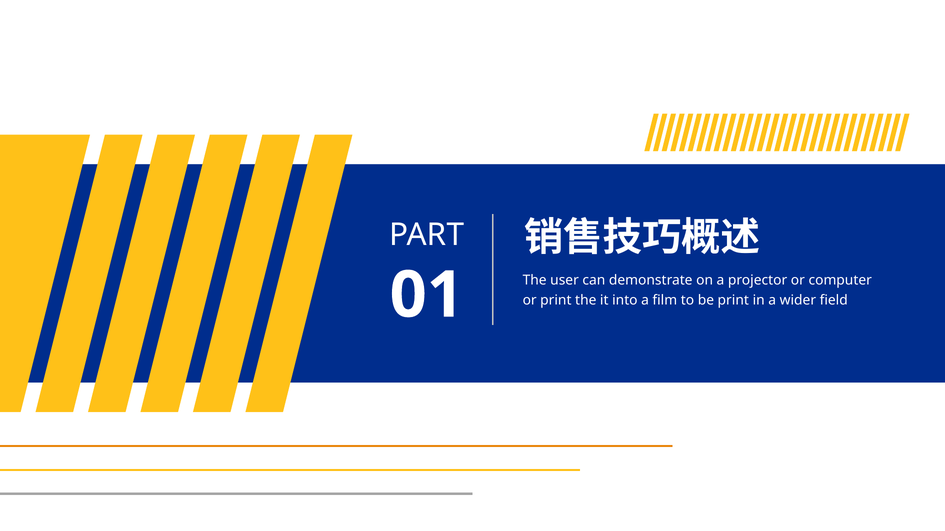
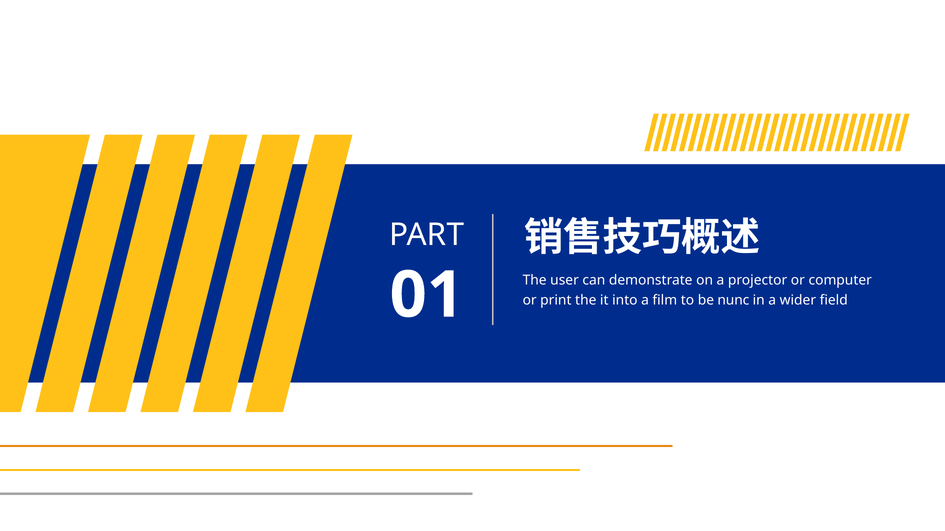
be print: print -> nunc
